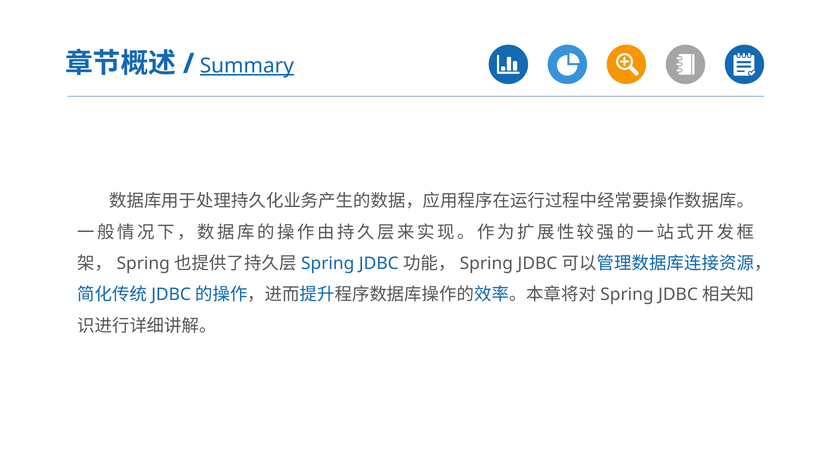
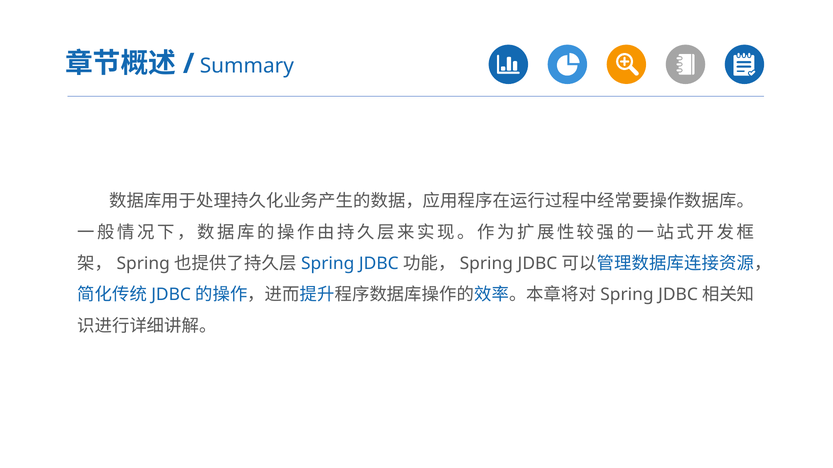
Summary underline: present -> none
